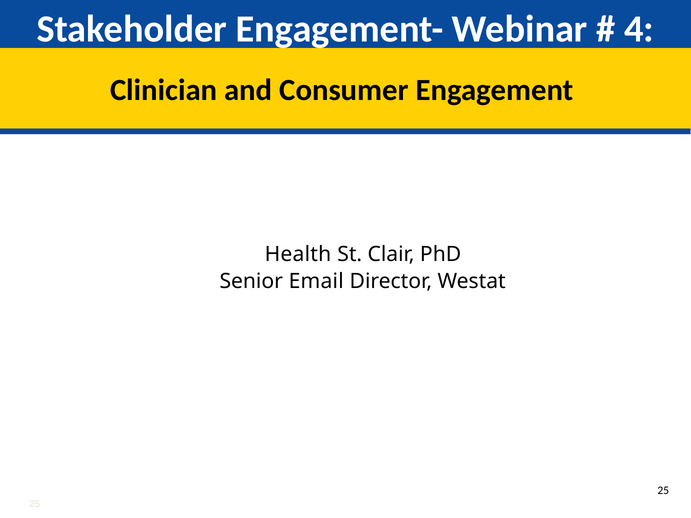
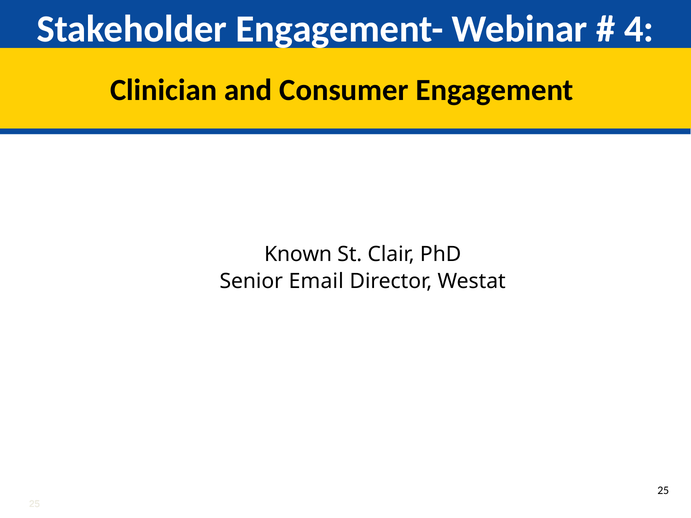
Health: Health -> Known
